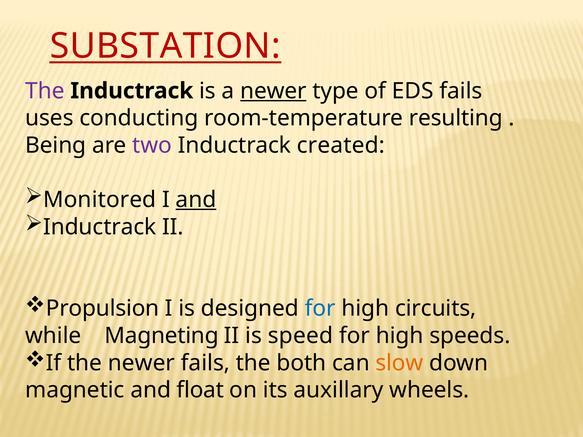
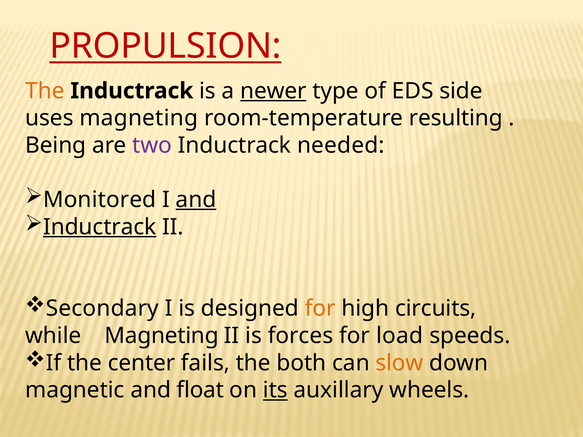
SUBSTATION: SUBSTATION -> PROPULSION
The at (45, 91) colour: purple -> orange
EDS fails: fails -> side
uses conducting: conducting -> magneting
created: created -> needed
Inductrack at (100, 227) underline: none -> present
Propulsion: Propulsion -> Secondary
for at (320, 309) colour: blue -> orange
speed: speed -> forces
high at (400, 336): high -> load
the newer: newer -> center
its underline: none -> present
